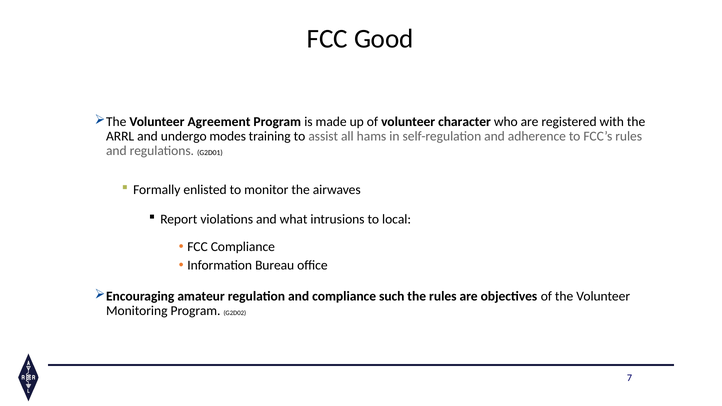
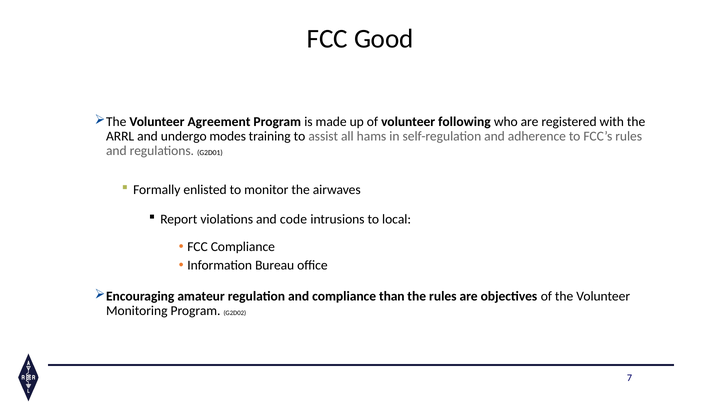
character: character -> following
what: what -> code
such: such -> than
